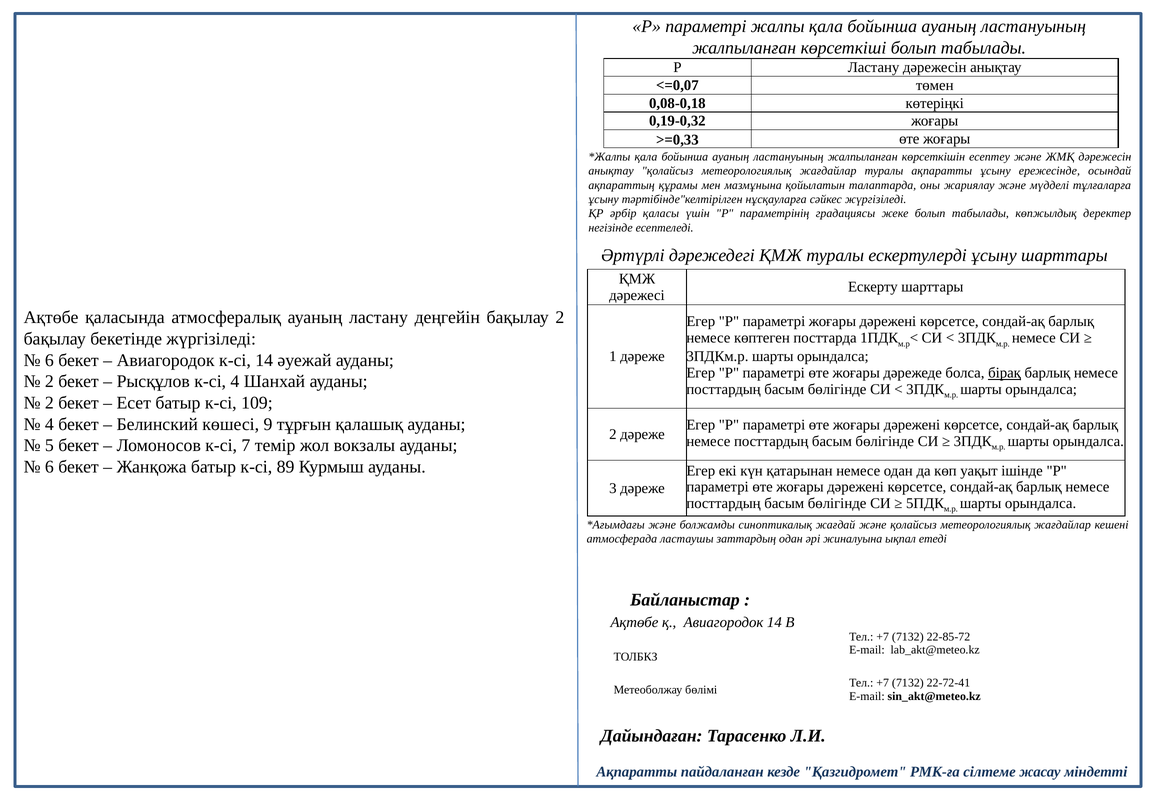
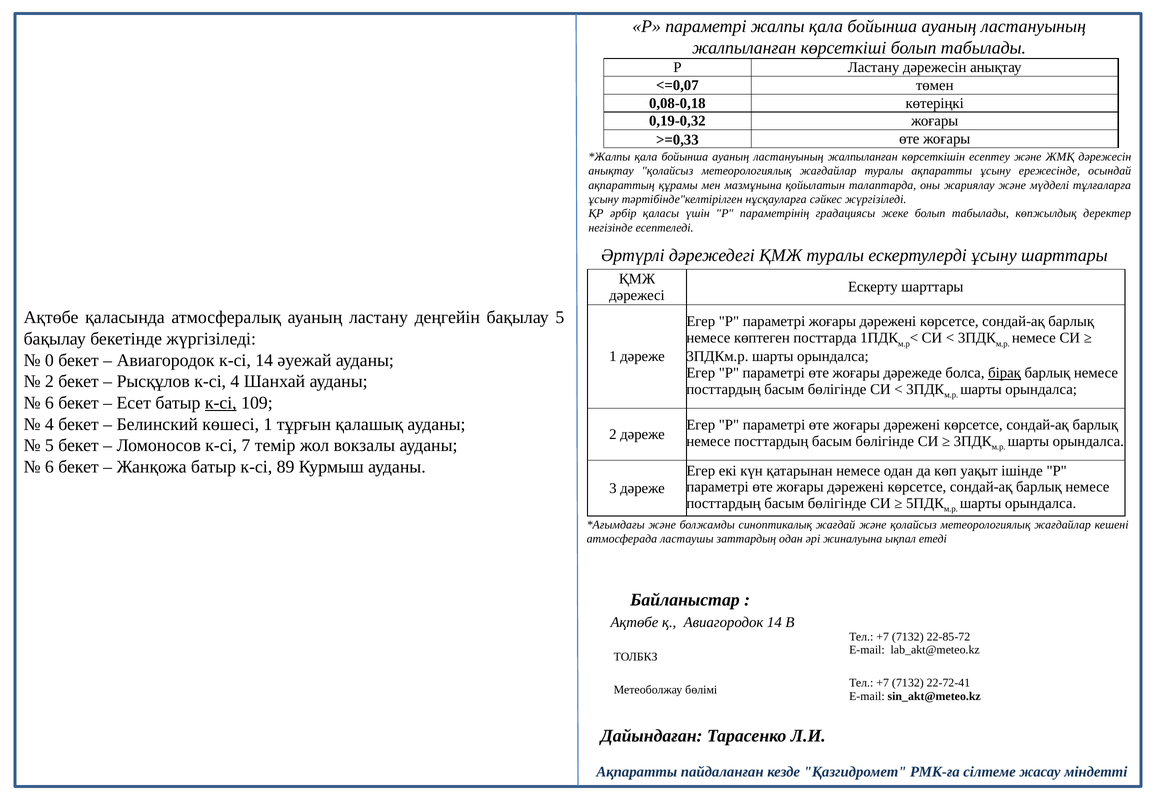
бақылау 2: 2 -> 5
6 at (49, 360): 6 -> 0
2 at (49, 403): 2 -> 6
к-сі at (221, 403) underline: none -> present
көшесі 9: 9 -> 1
